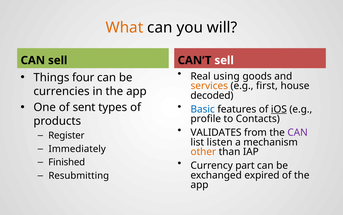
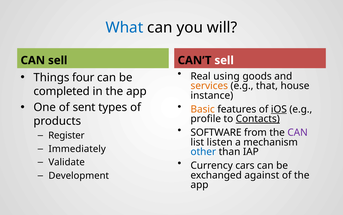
What colour: orange -> blue
first: first -> that
currencies: currencies -> completed
decoded: decoded -> instance
Basic colour: blue -> orange
Contacts underline: none -> present
VALIDATES: VALIDATES -> SOFTWARE
other colour: orange -> blue
Finished: Finished -> Validate
part: part -> cars
Resubmitting: Resubmitting -> Development
expired: expired -> against
